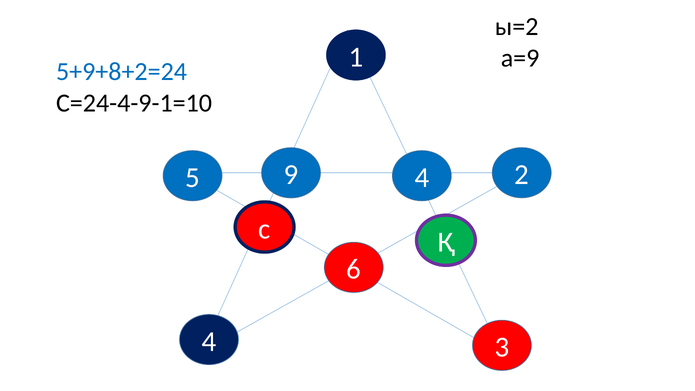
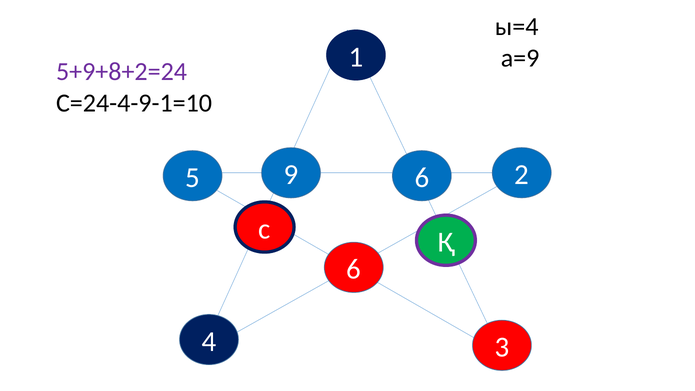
ы=2: ы=2 -> ы=4
5+9+8+2=24 colour: blue -> purple
9 4: 4 -> 6
